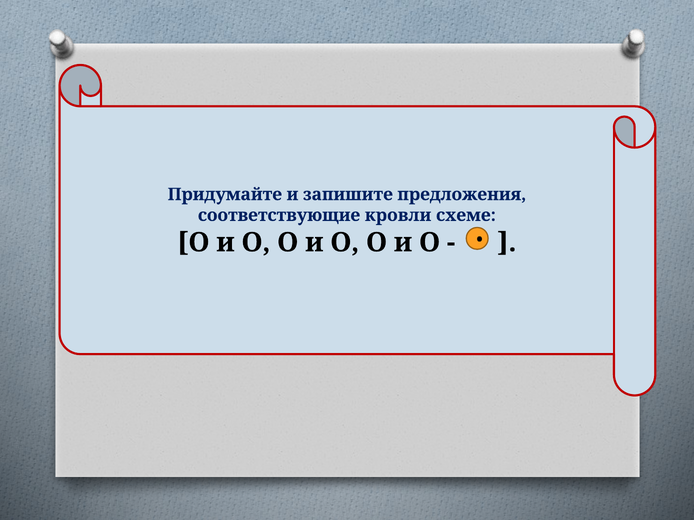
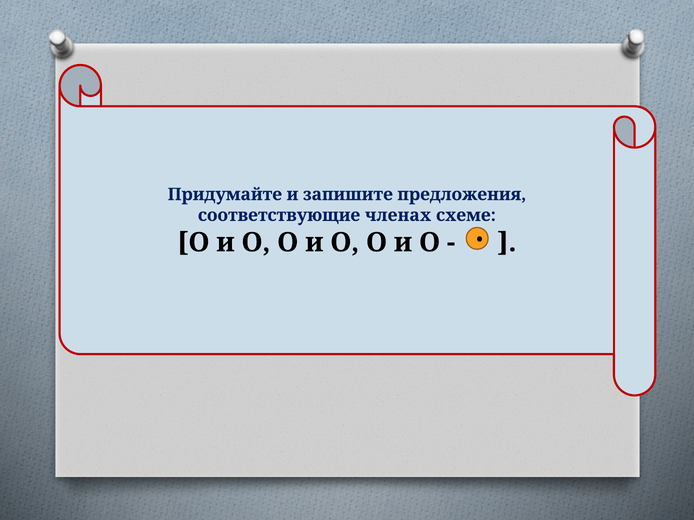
кровли: кровли -> членах
